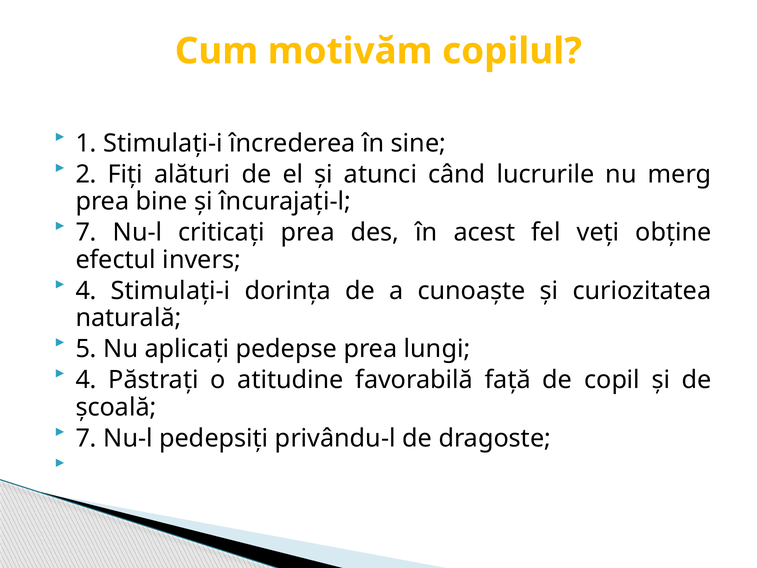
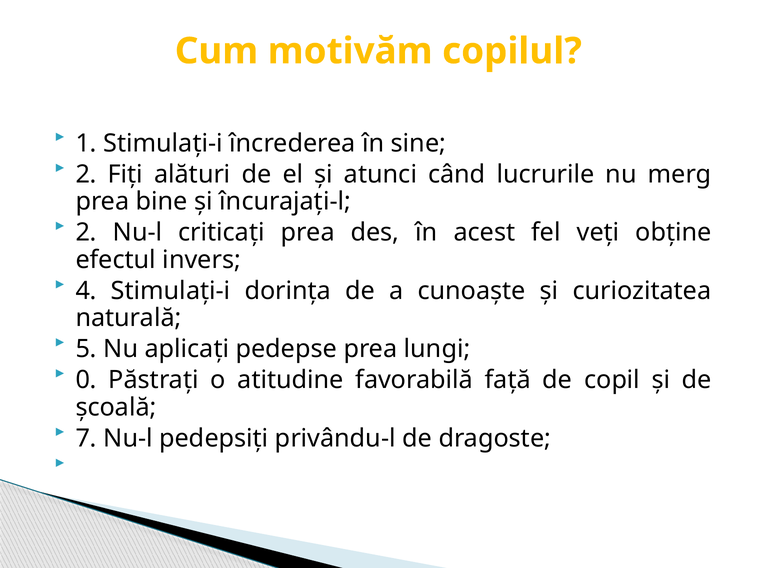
7 at (86, 233): 7 -> 2
4 at (86, 380): 4 -> 0
